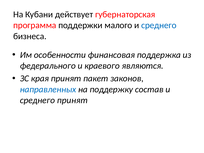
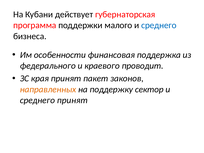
являются: являются -> проводит
направленных colour: blue -> orange
состав: состав -> сектор
